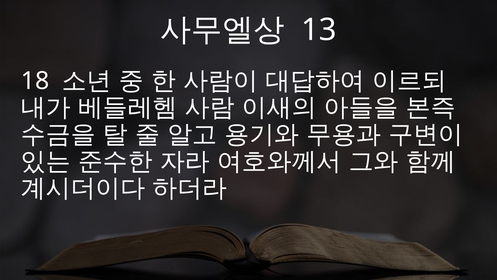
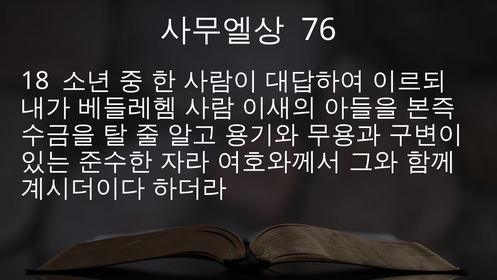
13: 13 -> 76
